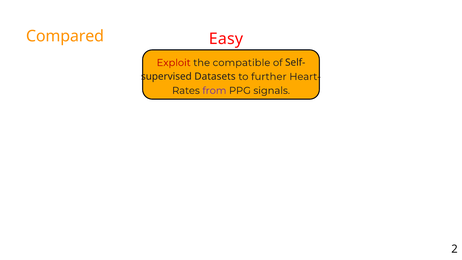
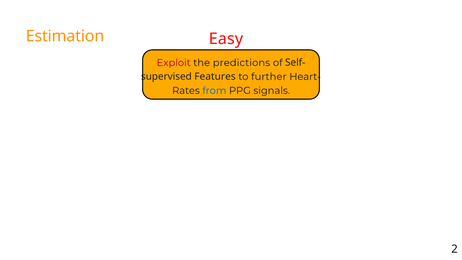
Compared: Compared -> Estimation
compatible: compatible -> predictions
Datasets: Datasets -> Features
from colour: purple -> blue
